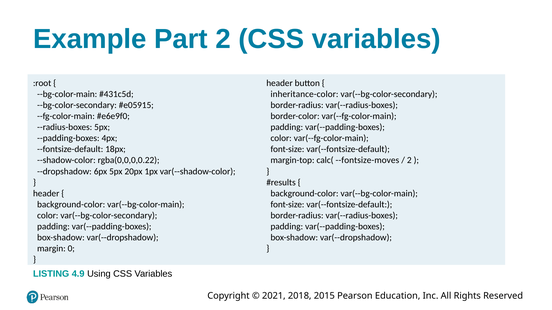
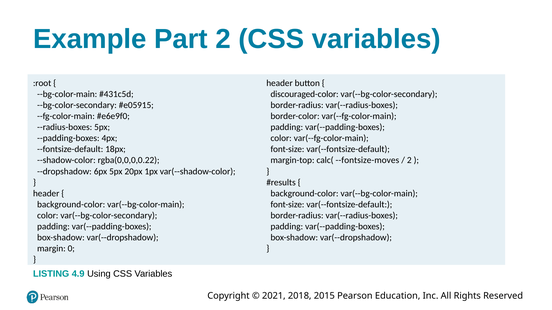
inheritance-color: inheritance-color -> discouraged-color
